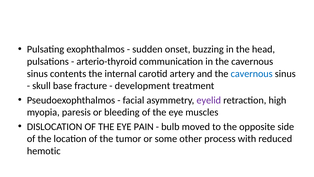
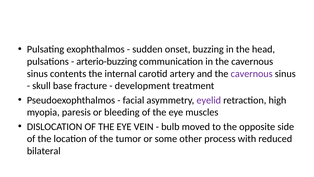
arterio-thyroid: arterio-thyroid -> arterio-buzzing
cavernous at (252, 74) colour: blue -> purple
PAIN: PAIN -> VEIN
hemotic: hemotic -> bilateral
